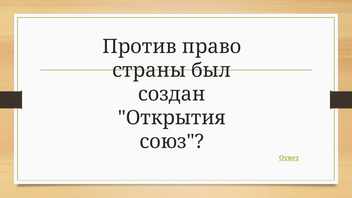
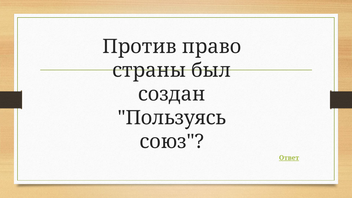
Открытия: Открытия -> Пользуясь
